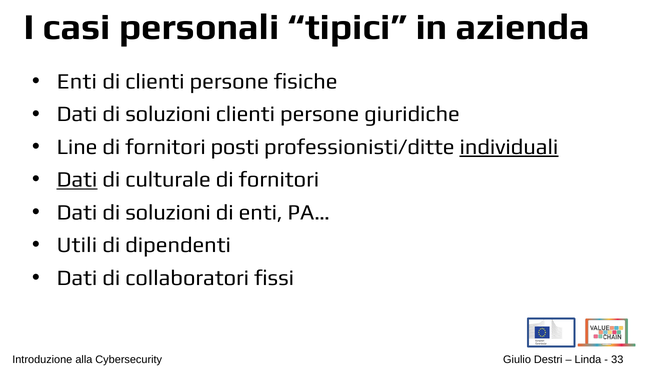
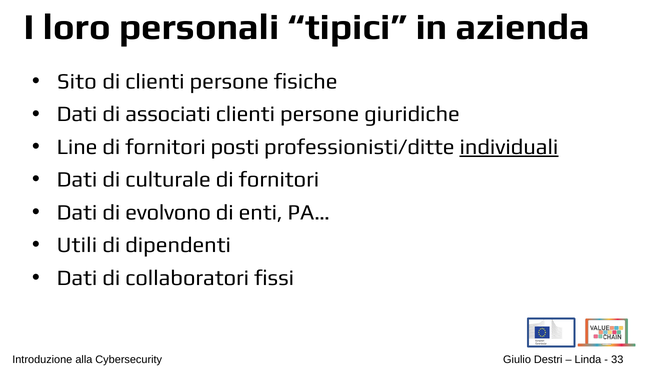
casi: casi -> loro
Enti at (77, 81): Enti -> Sito
soluzioni at (168, 114): soluzioni -> associati
Dati at (77, 180) underline: present -> none
soluzioni at (168, 212): soluzioni -> evolvono
